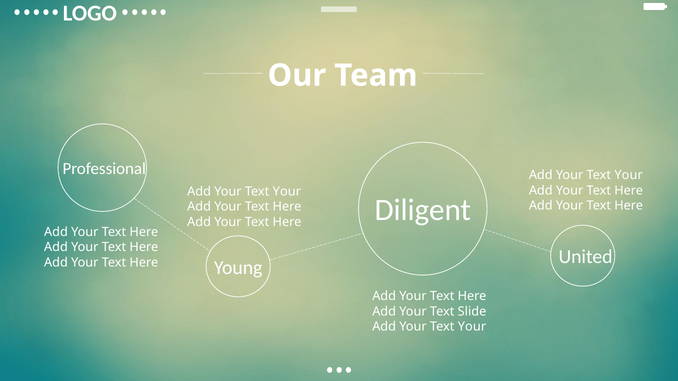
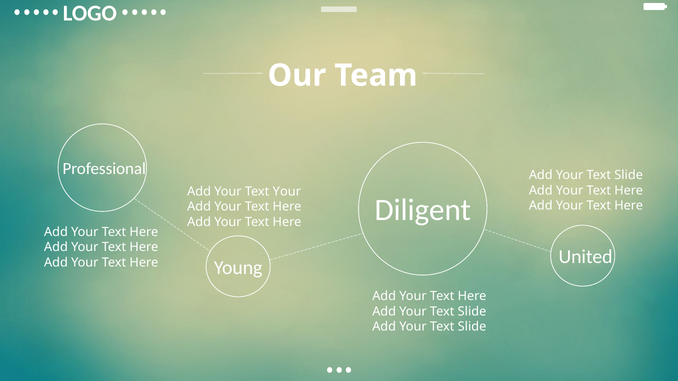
Your at (629, 175): Your -> Slide
Your at (472, 327): Your -> Slide
